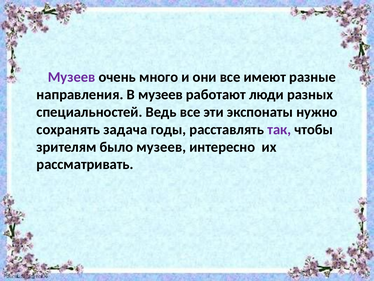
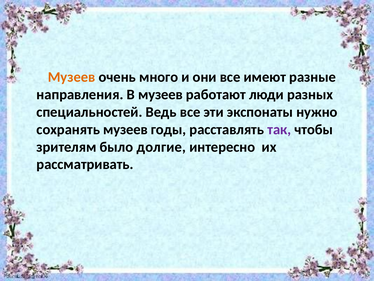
Музеев at (72, 77) colour: purple -> orange
сохранять задача: задача -> музеев
было музеев: музеев -> долгие
